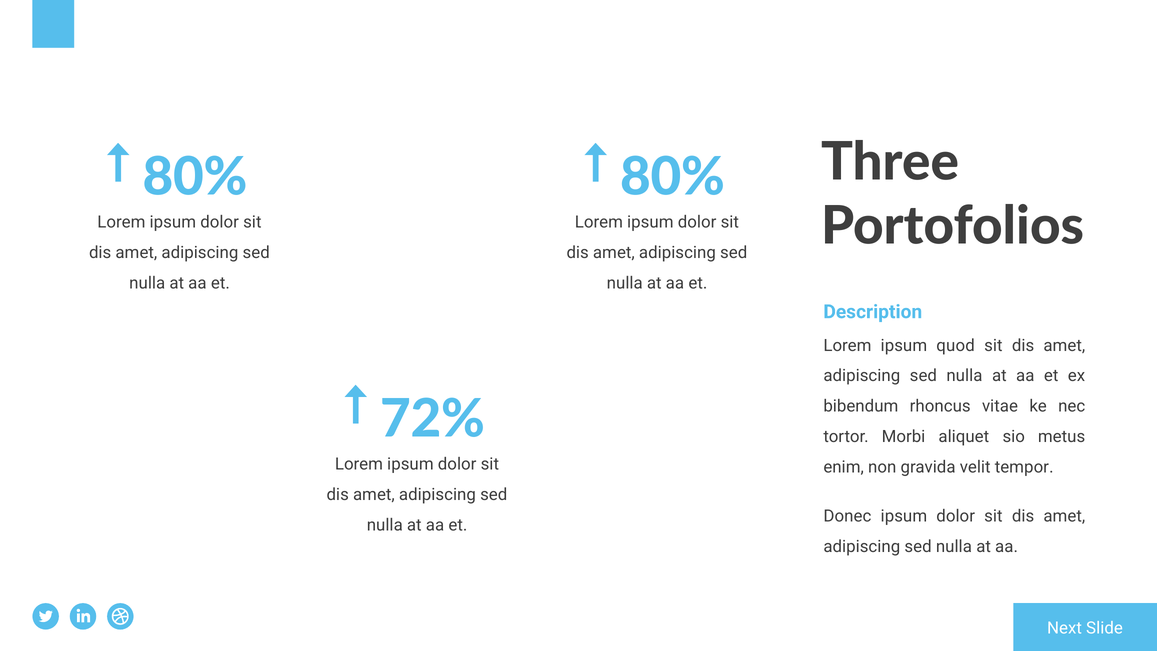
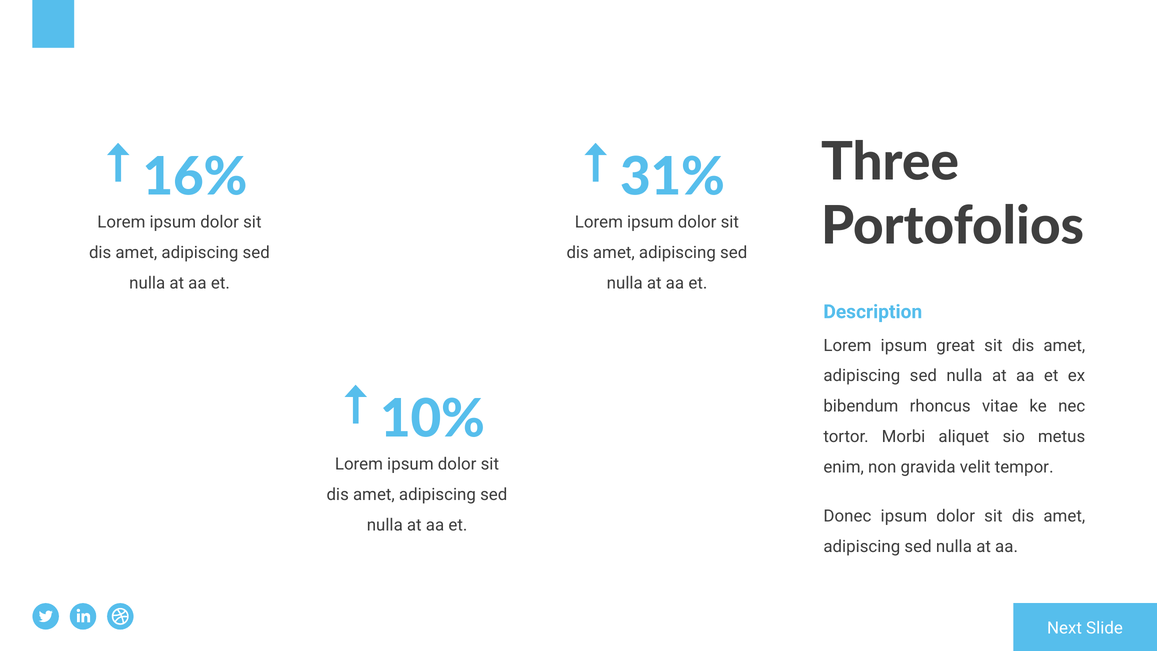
80% at (195, 177): 80% -> 16%
80% at (673, 177): 80% -> 31%
quod: quod -> great
72%: 72% -> 10%
